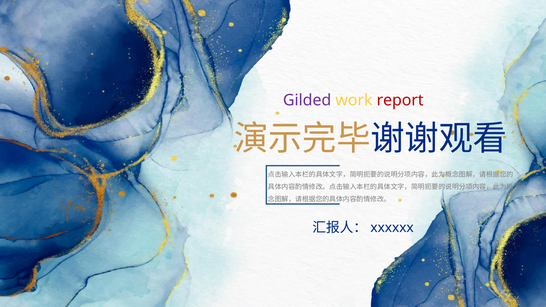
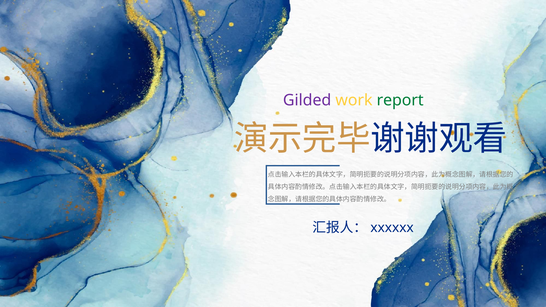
report colour: red -> green
